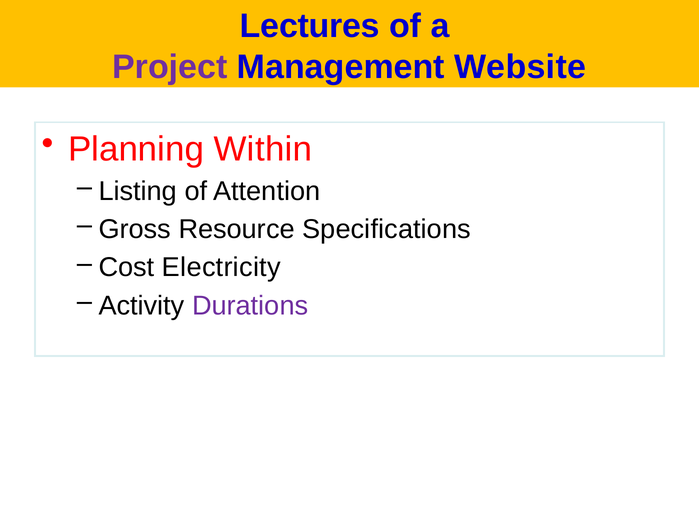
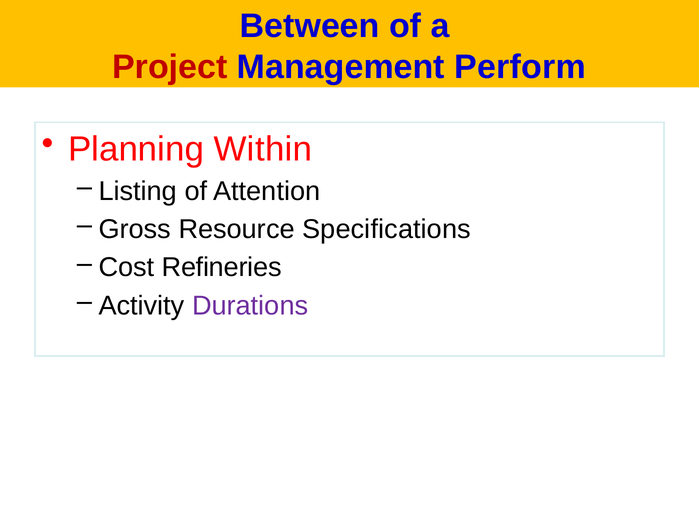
Lectures: Lectures -> Between
Project colour: purple -> red
Website: Website -> Perform
Electricity: Electricity -> Refineries
